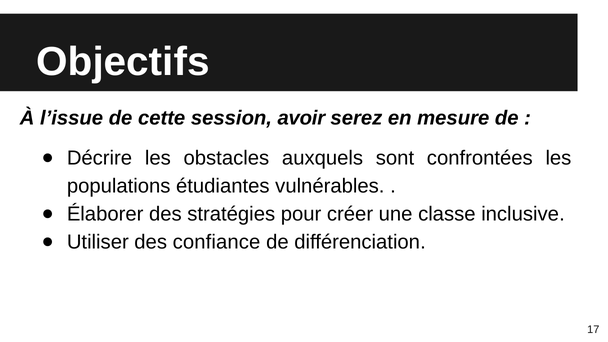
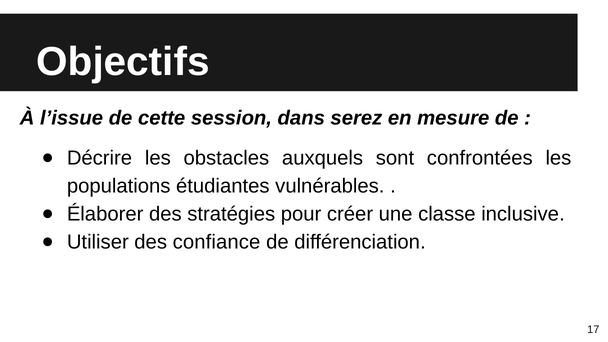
avoir: avoir -> dans
